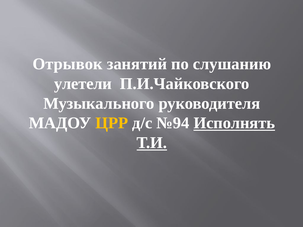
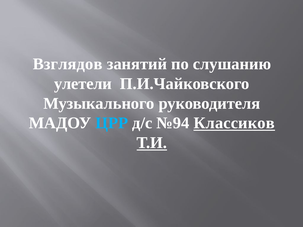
Отрывок: Отрывок -> Взглядов
ЦРР colour: yellow -> light blue
Исполнять: Исполнять -> Классиков
